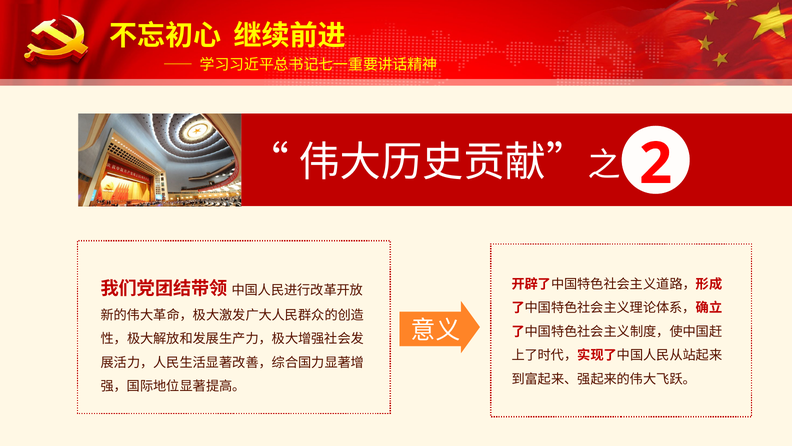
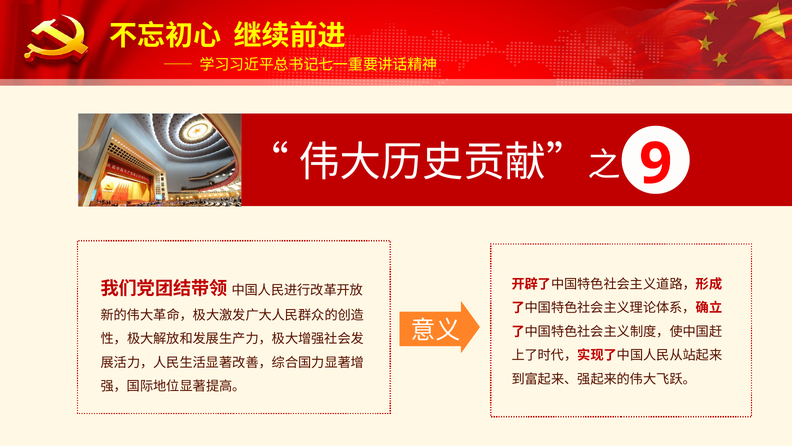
2: 2 -> 9
